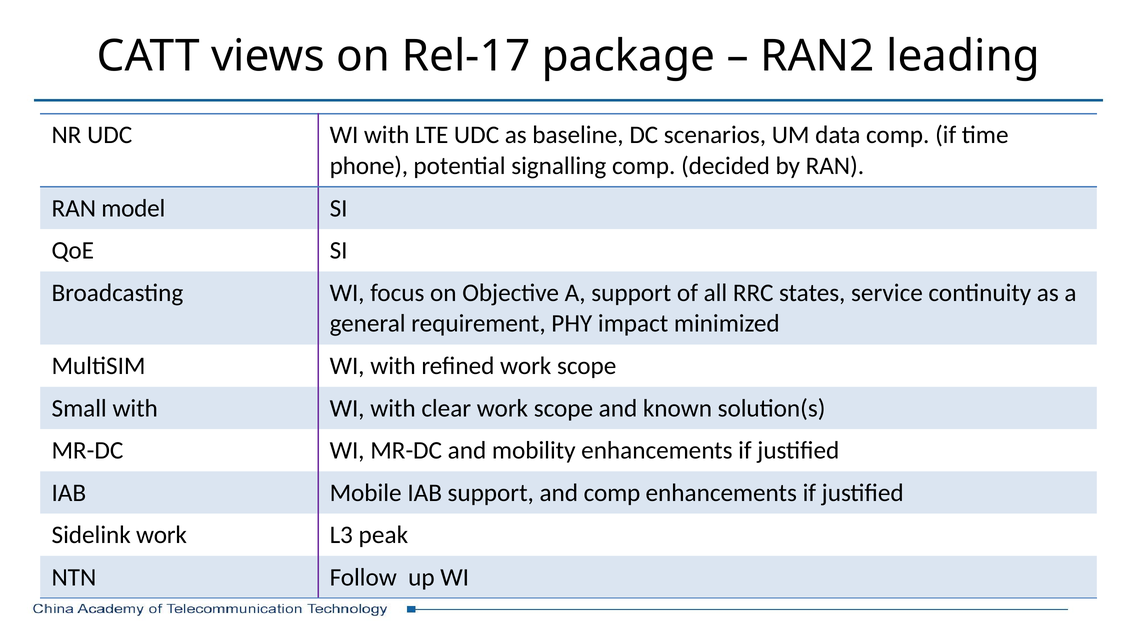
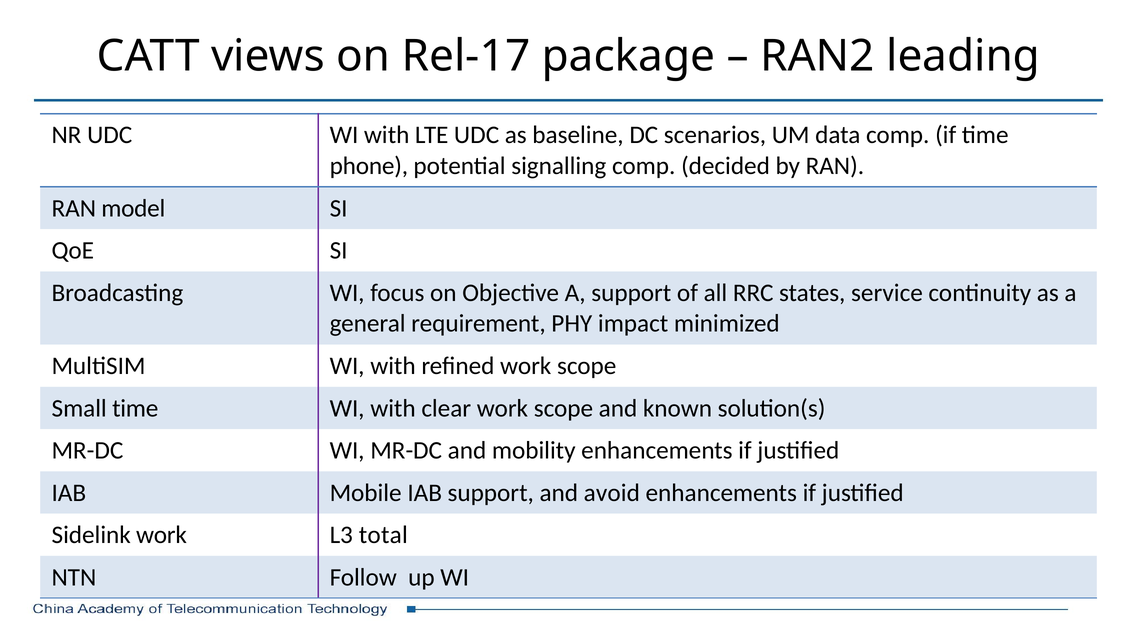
Small with: with -> time
and comp: comp -> avoid
peak: peak -> total
